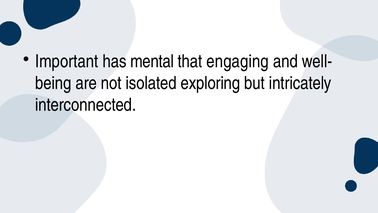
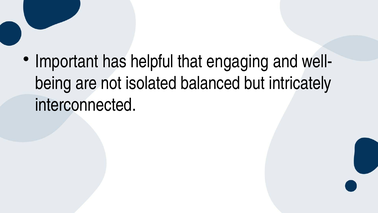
mental: mental -> helpful
exploring: exploring -> balanced
